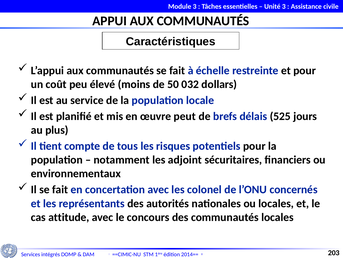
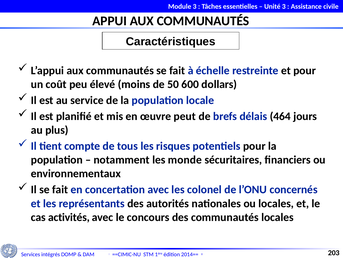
032: 032 -> 600
525: 525 -> 464
adjoint: adjoint -> monde
attitude: attitude -> activités
